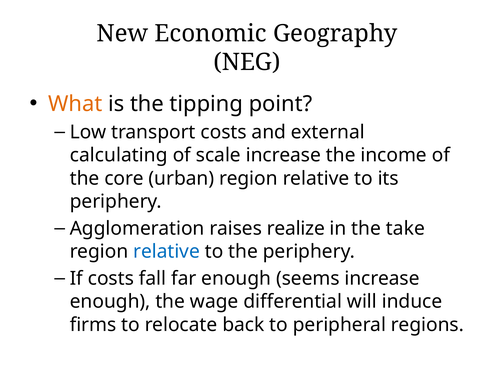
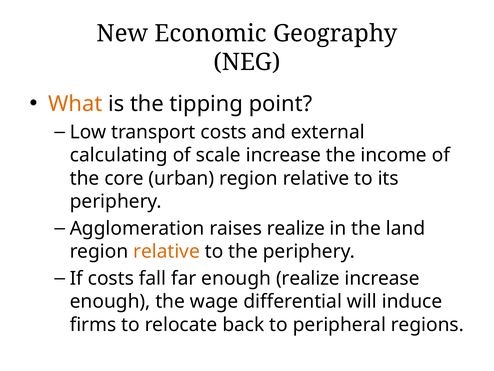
take: take -> land
relative at (167, 251) colour: blue -> orange
enough seems: seems -> realize
